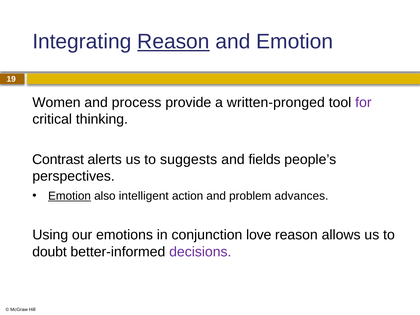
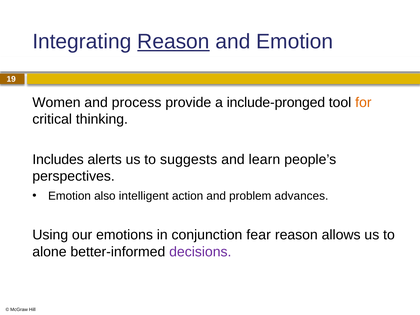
written-pronged: written-pronged -> include-pronged
for colour: purple -> orange
Contrast: Contrast -> Includes
fields: fields -> learn
Emotion at (70, 196) underline: present -> none
love: love -> fear
doubt: doubt -> alone
